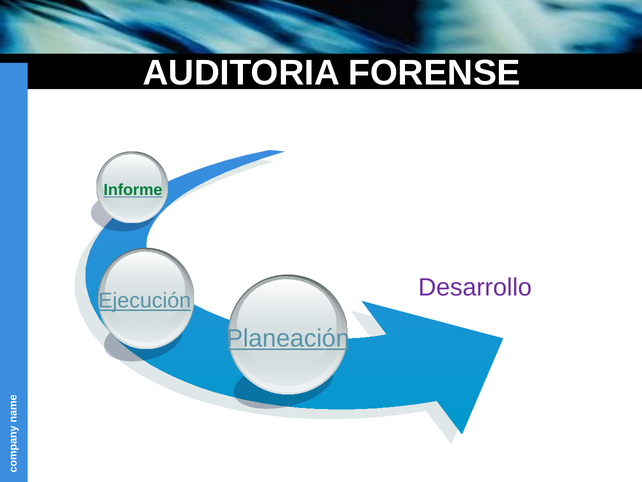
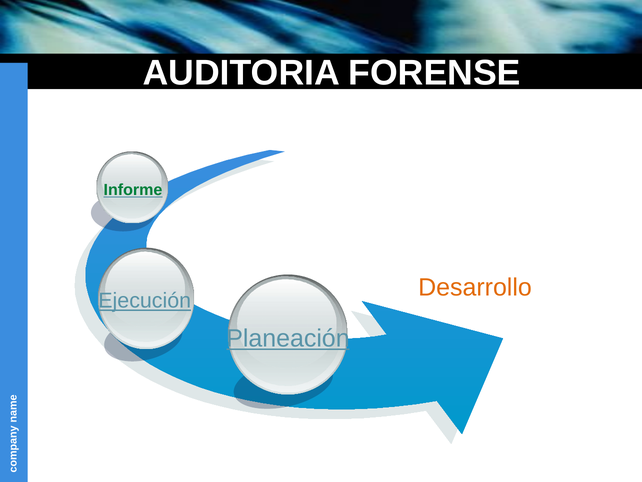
Desarrollo colour: purple -> orange
